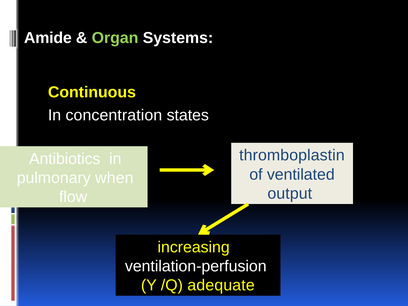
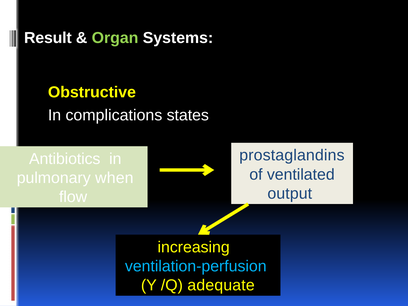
Amide: Amide -> Result
Continuous: Continuous -> Obstructive
concentration: concentration -> complications
thromboplastin: thromboplastin -> prostaglandins
ventilation-perfusion colour: white -> light blue
